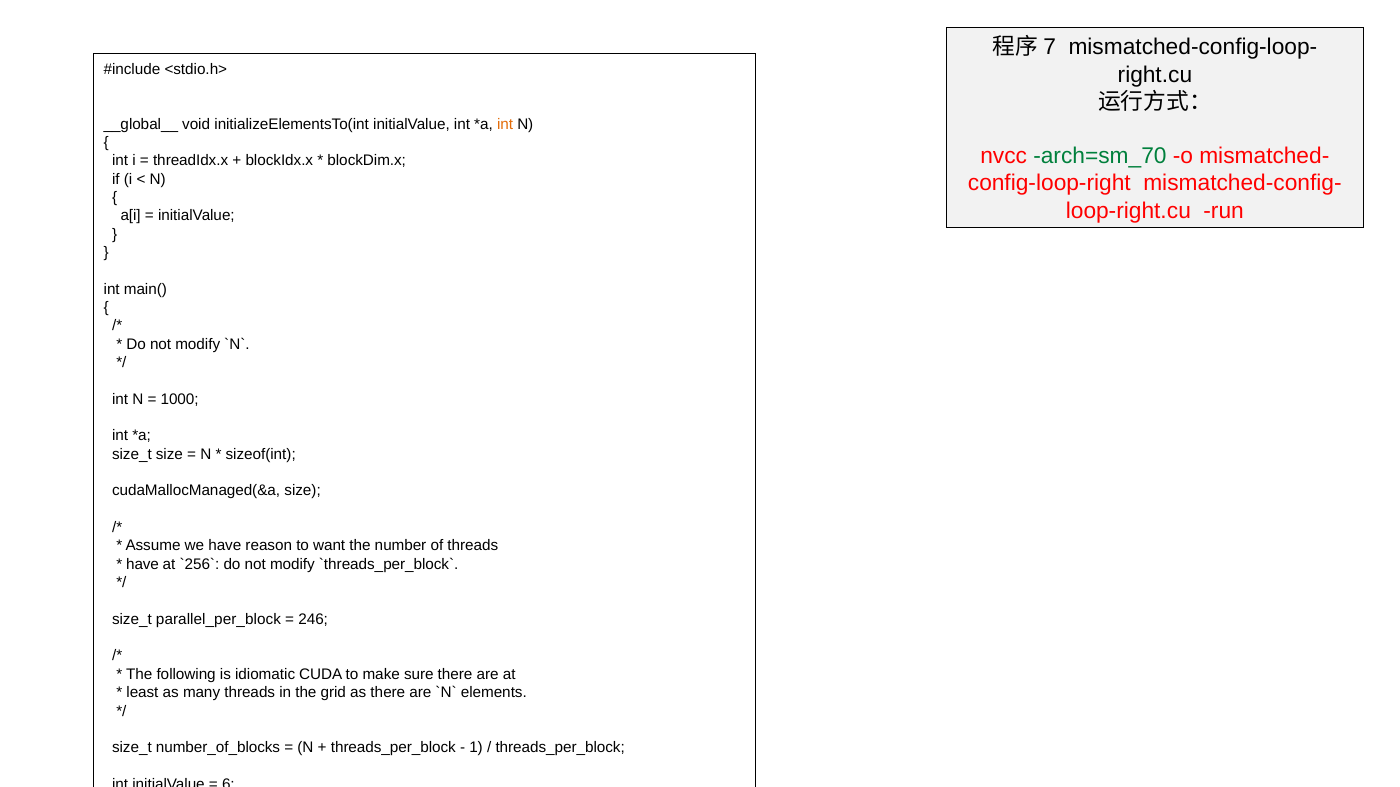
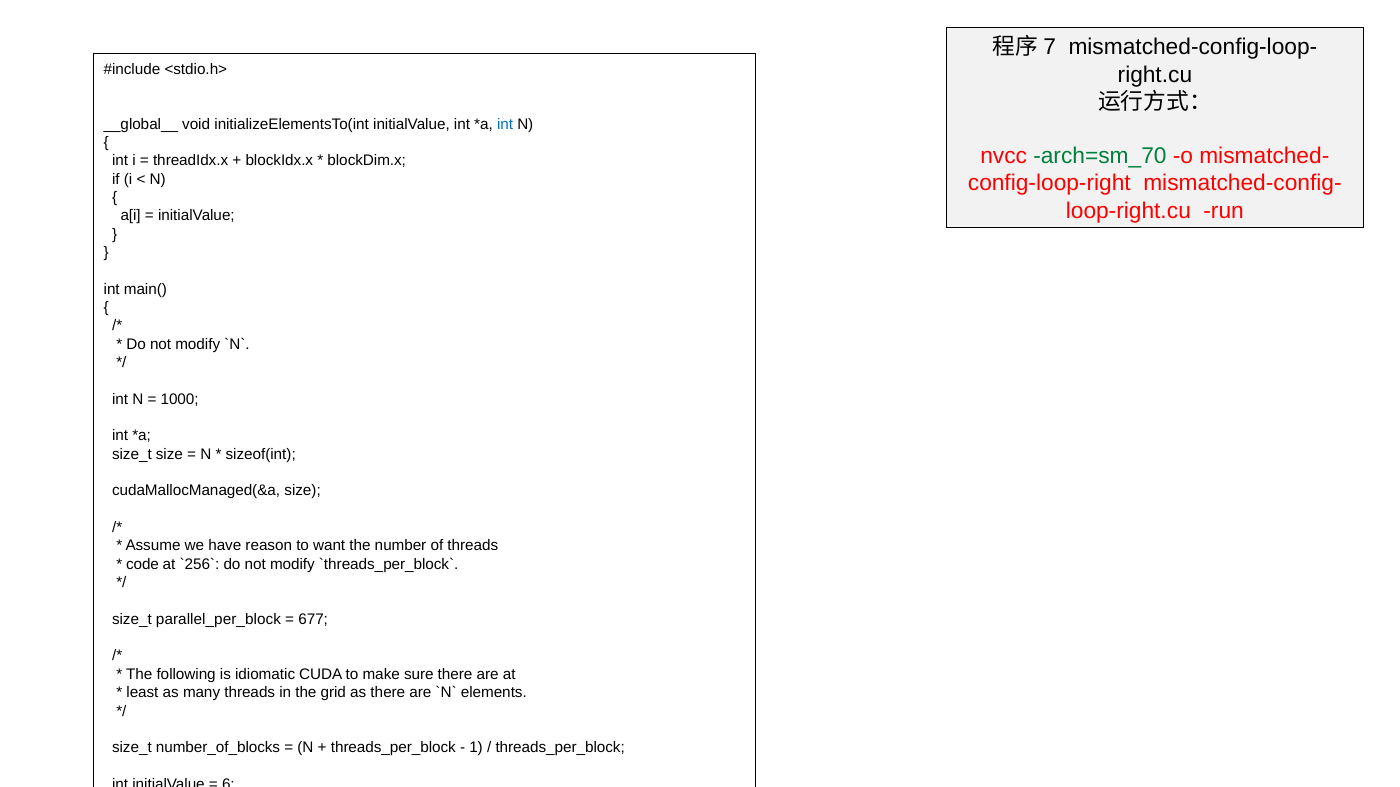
int at (505, 124) colour: orange -> blue
have at (143, 565): have -> code
246: 246 -> 677
